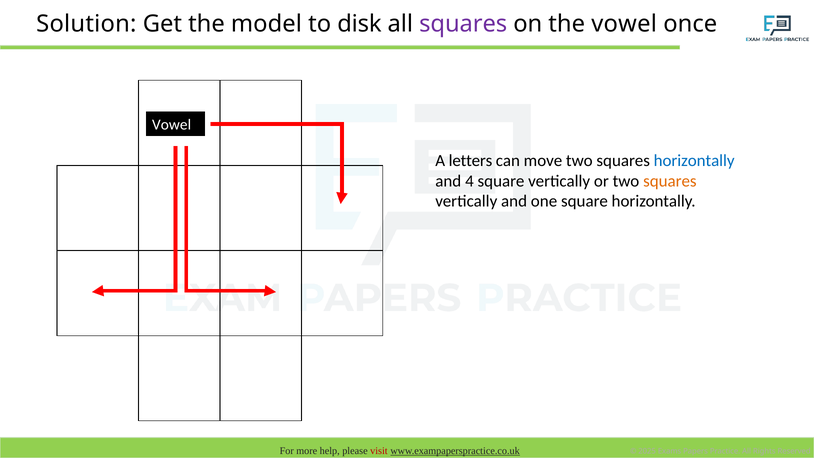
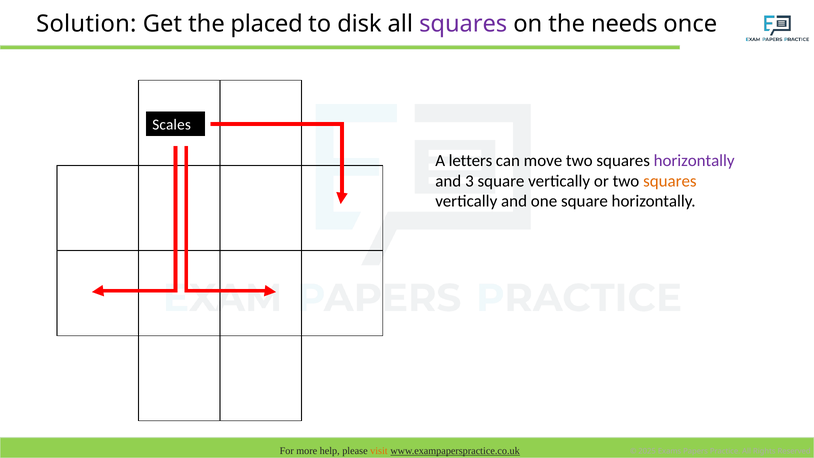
model: model -> placed
the vowel: vowel -> needs
Vowel at (172, 125): Vowel -> Scales
horizontally at (694, 161) colour: blue -> purple
4: 4 -> 3
visit colour: red -> orange
